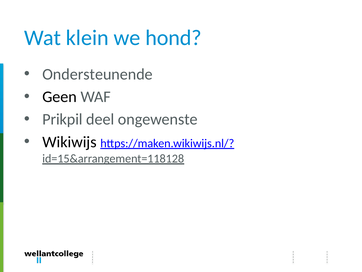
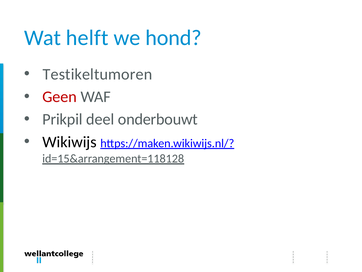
klein: klein -> helft
Ondersteunende: Ondersteunende -> Testikeltumoren
Geen colour: black -> red
ongewenste: ongewenste -> onderbouwt
